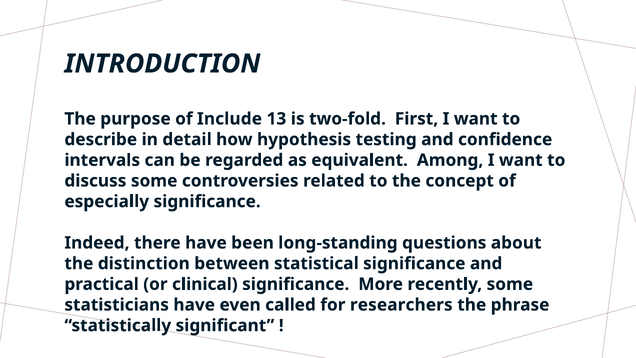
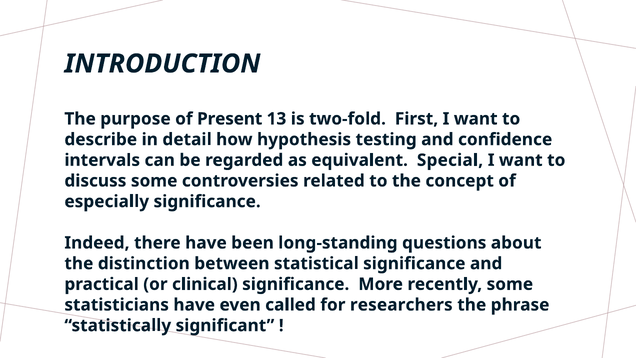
Include: Include -> Present
Among: Among -> Special
